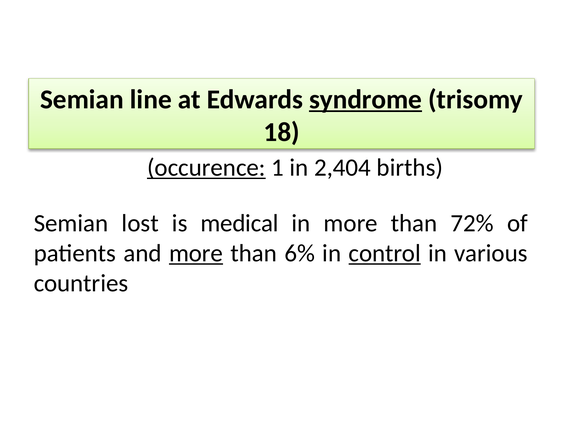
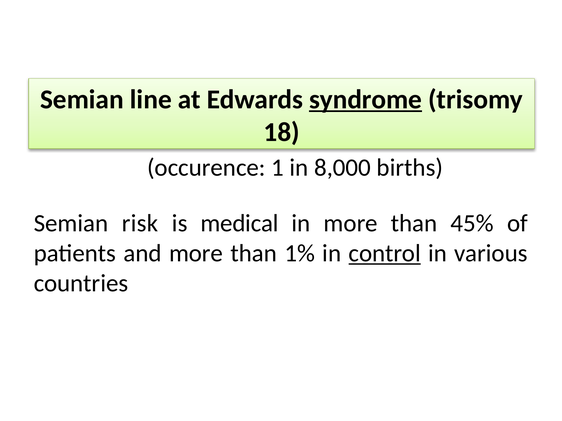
occurence underline: present -> none
2,404: 2,404 -> 8,000
lost: lost -> risk
72%: 72% -> 45%
more at (196, 254) underline: present -> none
6%: 6% -> 1%
